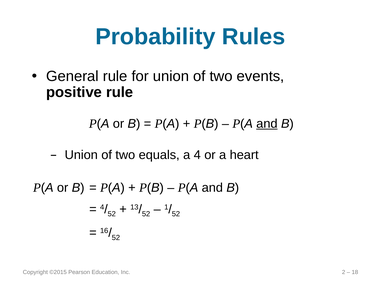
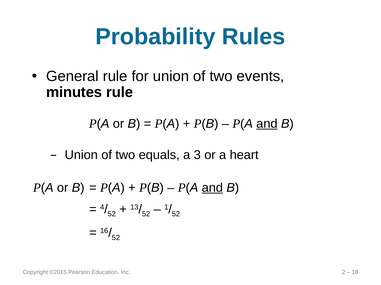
positive: positive -> minutes
4: 4 -> 3
and at (212, 188) underline: none -> present
